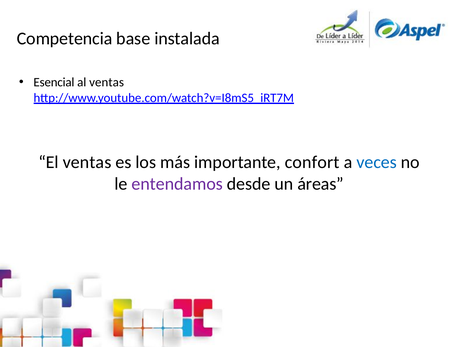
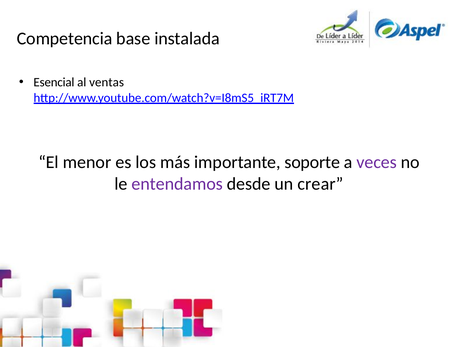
El ventas: ventas -> menor
confort: confort -> soporte
veces colour: blue -> purple
áreas: áreas -> crear
